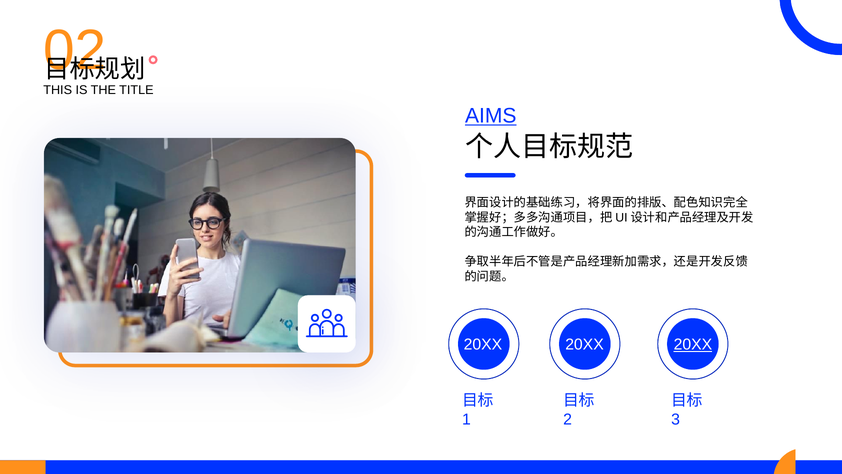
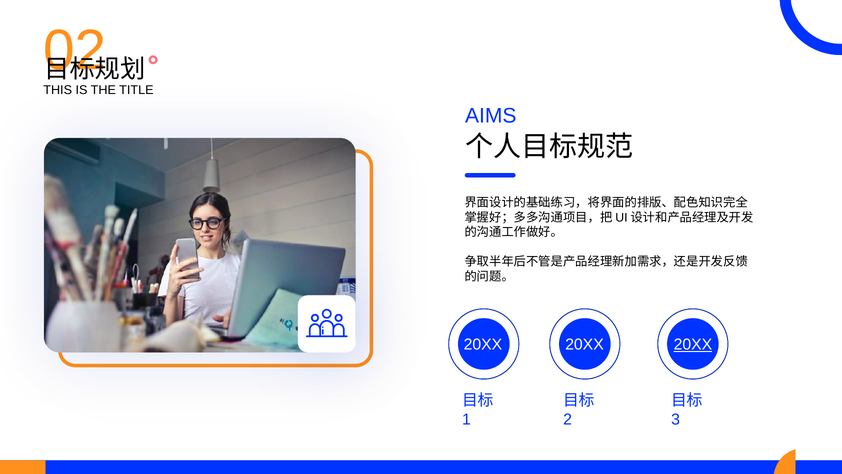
AIMS underline: present -> none
